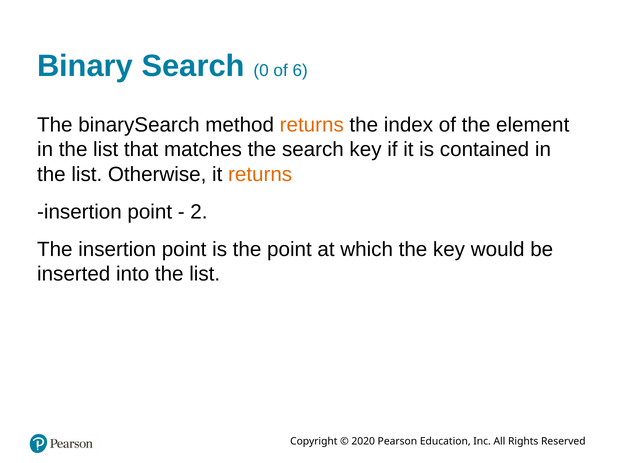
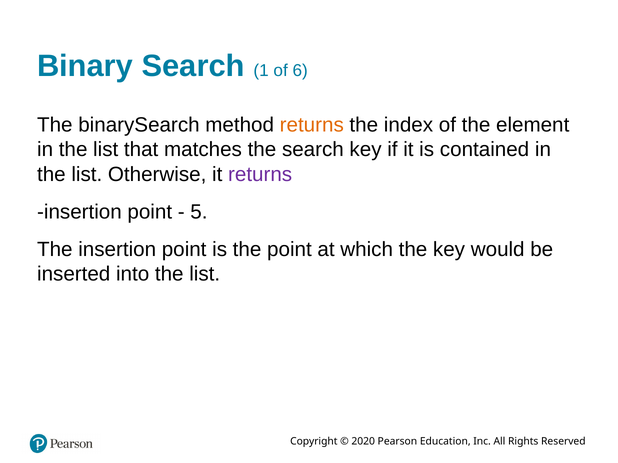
0: 0 -> 1
returns at (260, 175) colour: orange -> purple
2: 2 -> 5
